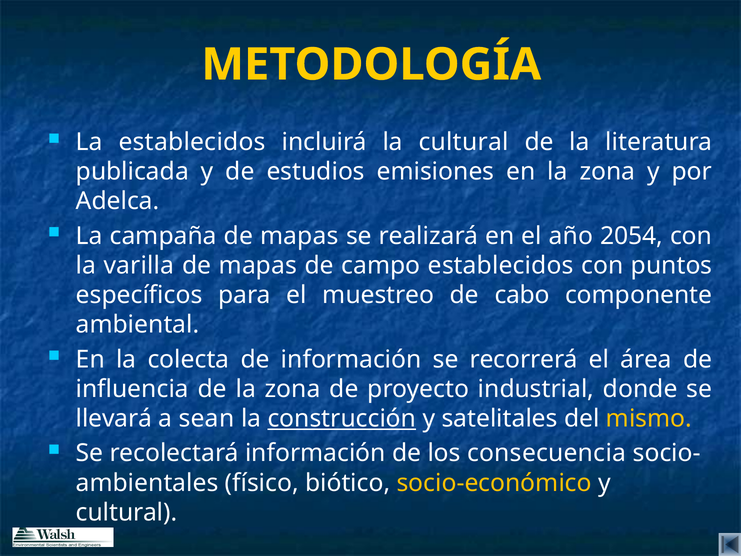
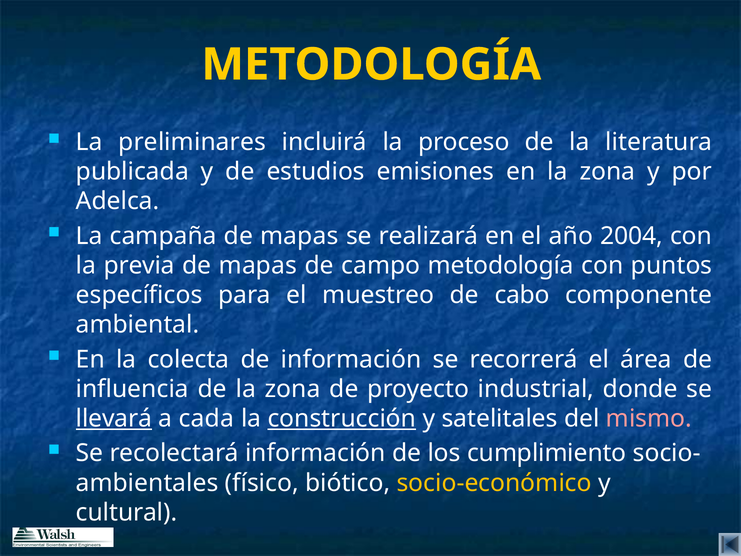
La establecidos: establecidos -> preliminares
la cultural: cultural -> proceso
2054: 2054 -> 2004
varilla: varilla -> previa
campo establecidos: establecidos -> metodología
llevará underline: none -> present
sean: sean -> cada
mismo colour: yellow -> pink
consecuencia: consecuencia -> cumplimiento
